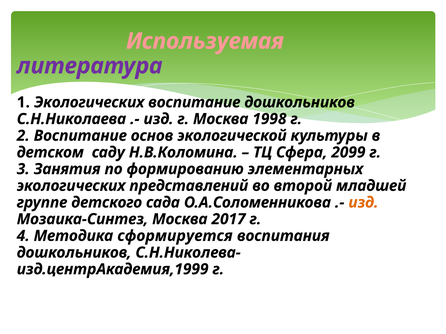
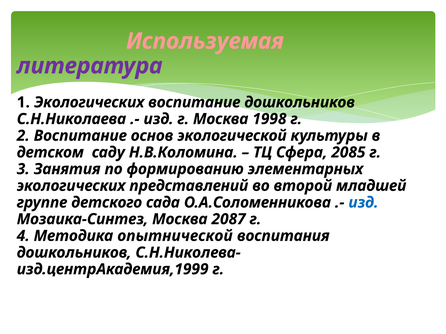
2099: 2099 -> 2085
изд at (363, 203) colour: orange -> blue
2017: 2017 -> 2087
сформируется: сформируется -> опытнической
